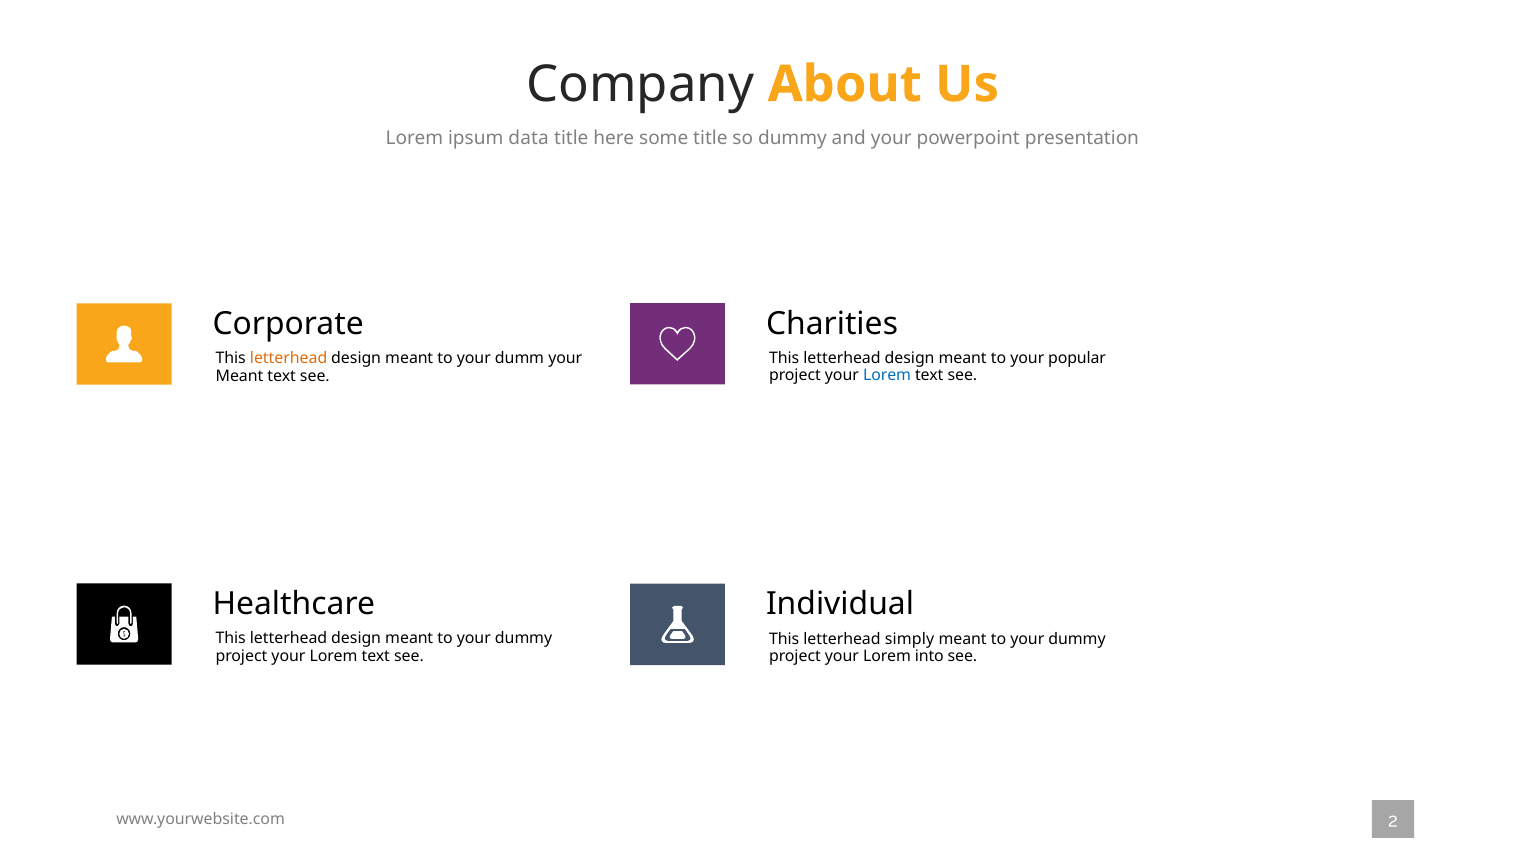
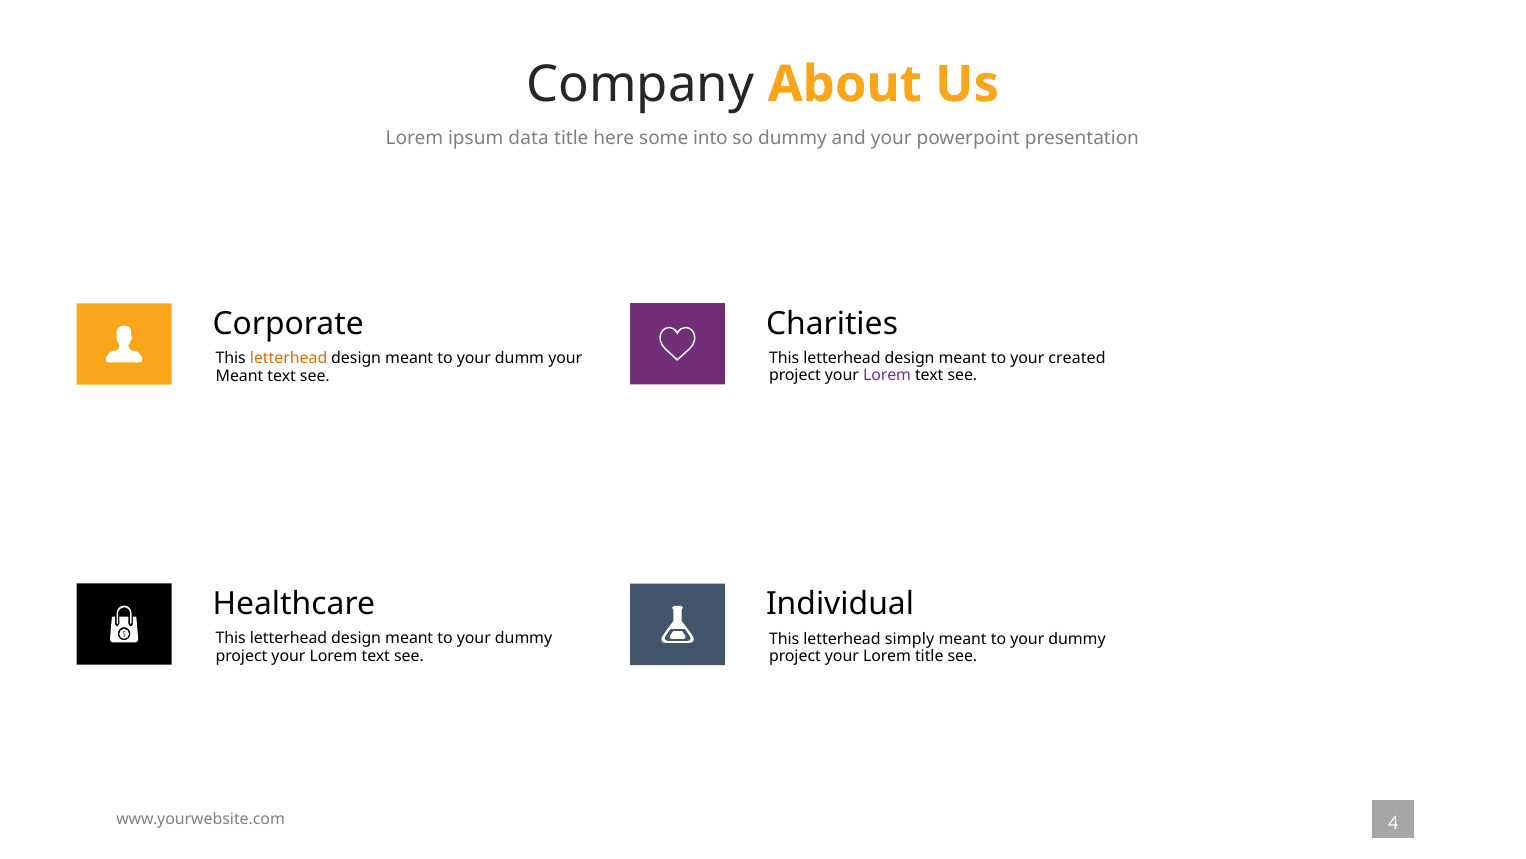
some title: title -> into
popular: popular -> created
Lorem at (887, 375) colour: blue -> purple
Lorem into: into -> title
2: 2 -> 4
